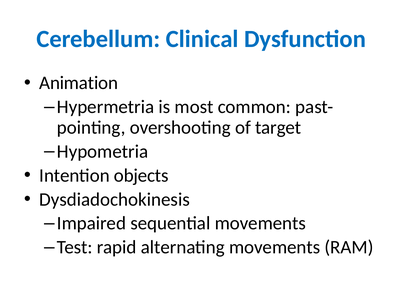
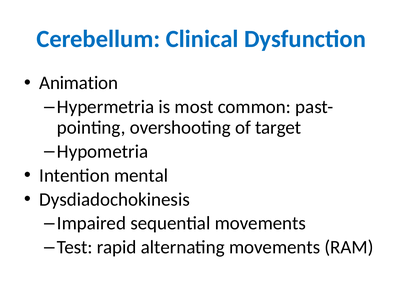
objects: objects -> mental
